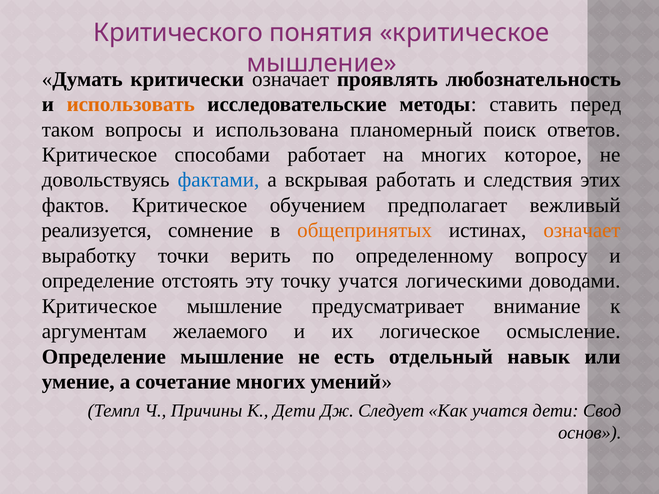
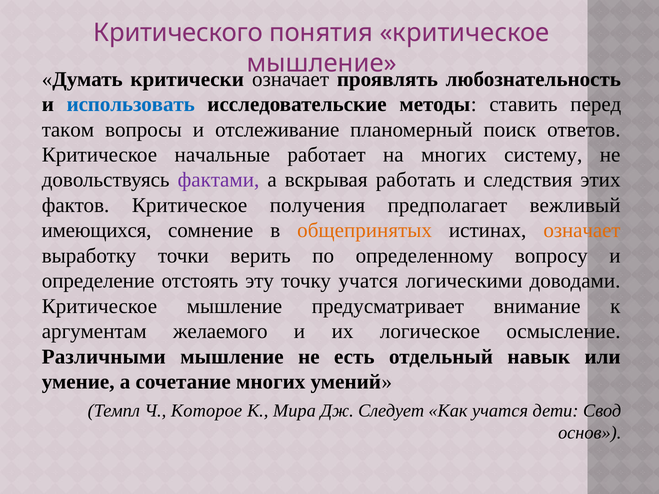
использовать colour: orange -> blue
использована: использована -> отслеживание
способами: способами -> начальные
которое: которое -> систему
фактами colour: blue -> purple
обучением: обучением -> получения
реализуется: реализуется -> имеющихся
Определение at (104, 357): Определение -> Различными
Причины: Причины -> Которое
К Дети: Дети -> Мира
